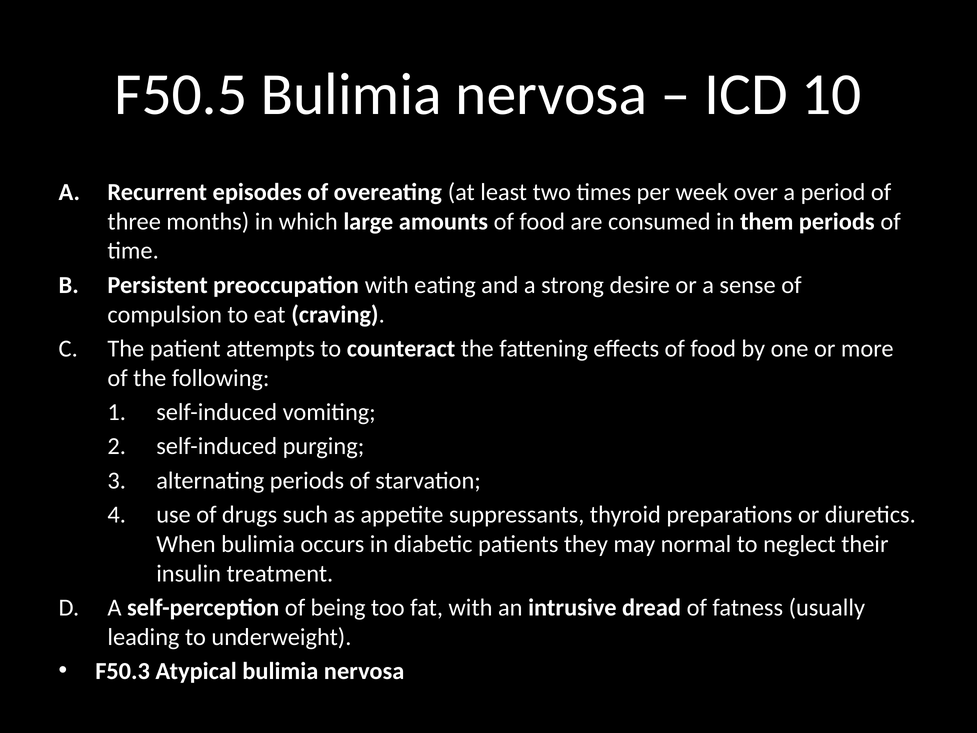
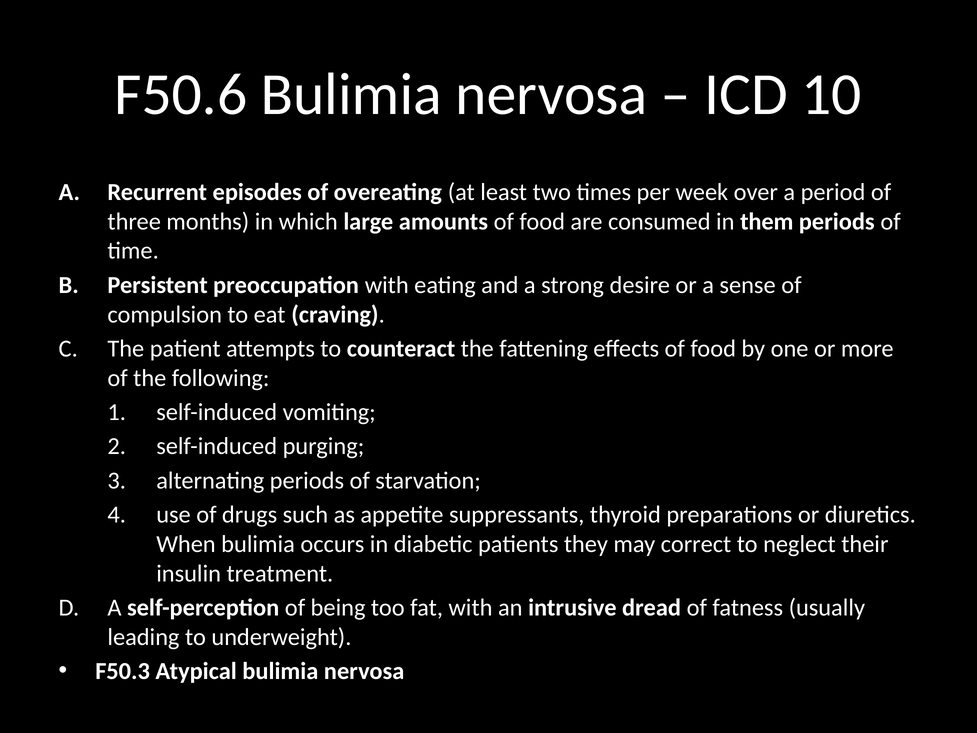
F50.5: F50.5 -> F50.6
normal: normal -> correct
